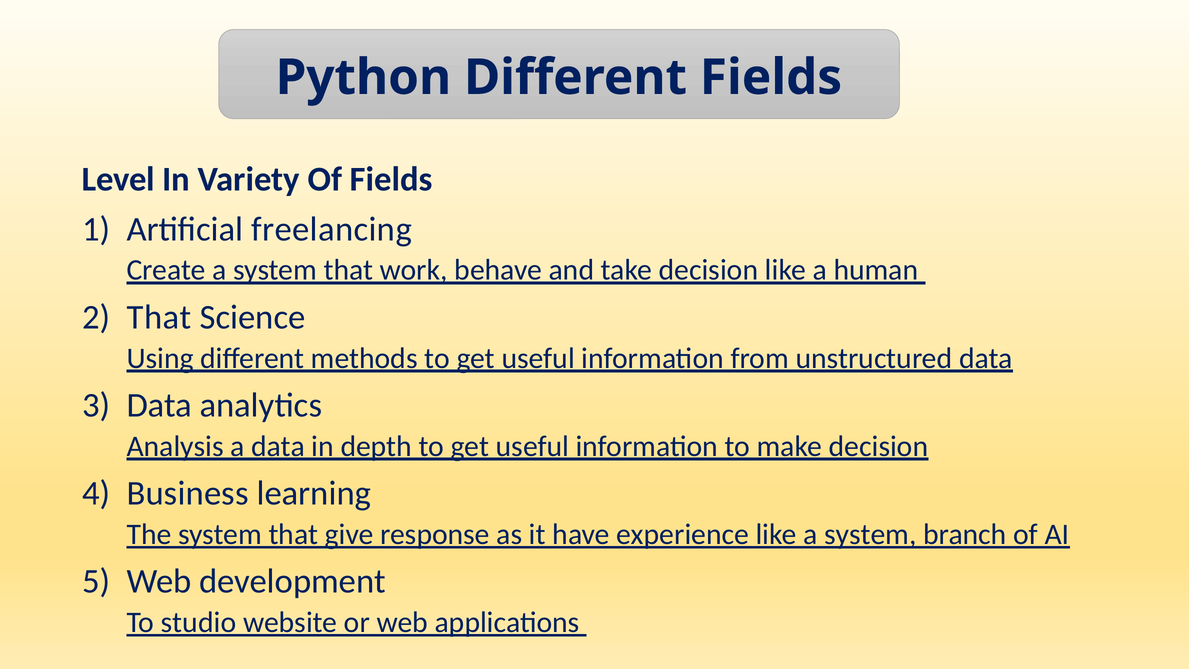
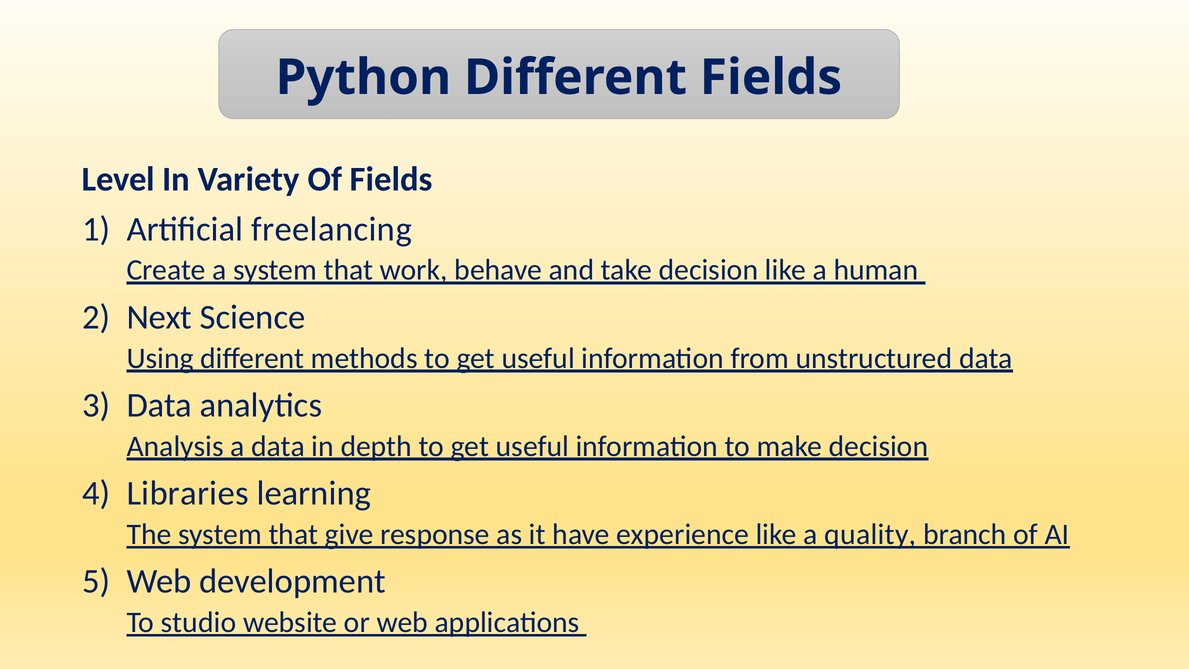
That at (159, 317): That -> Next
Business: Business -> Libraries
like a system: system -> quality
